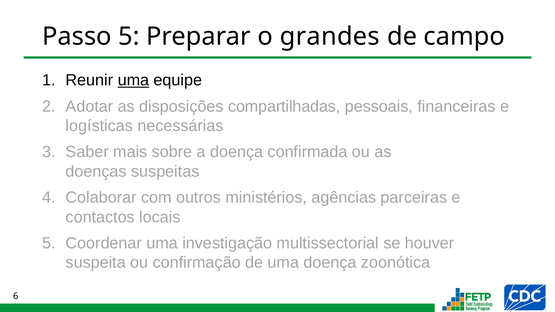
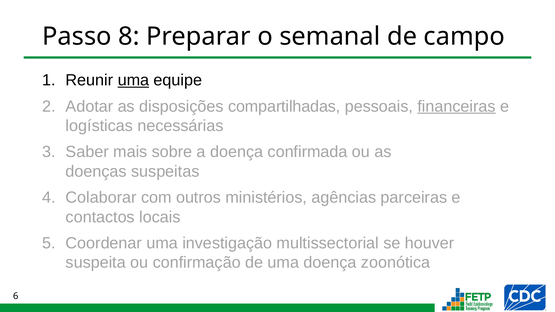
Passo 5: 5 -> 8
grandes: grandes -> semanal
financeiras underline: none -> present
